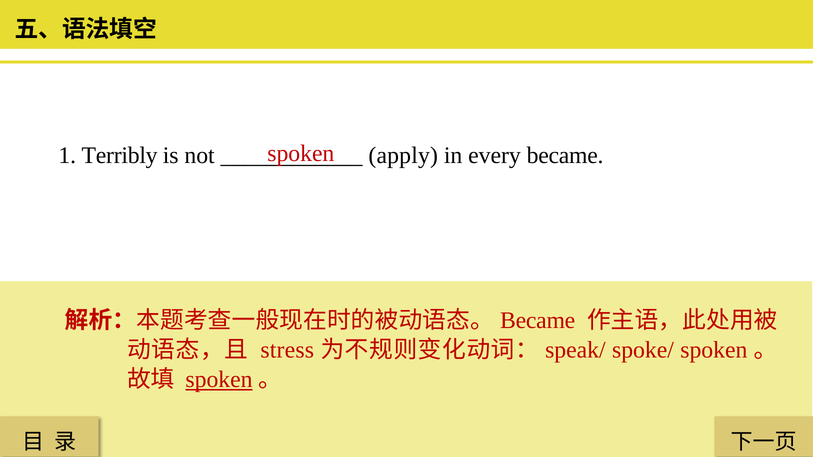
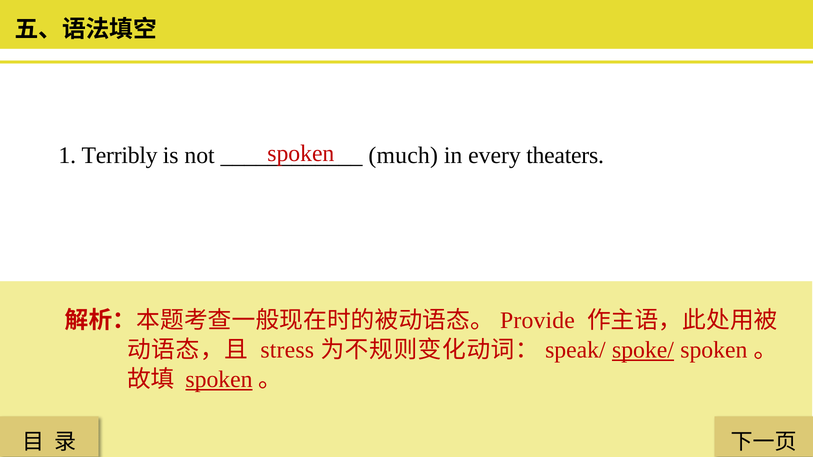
apply: apply -> much
every became: became -> theaters
Became at (538, 320): Became -> Provide
spoke/ underline: none -> present
